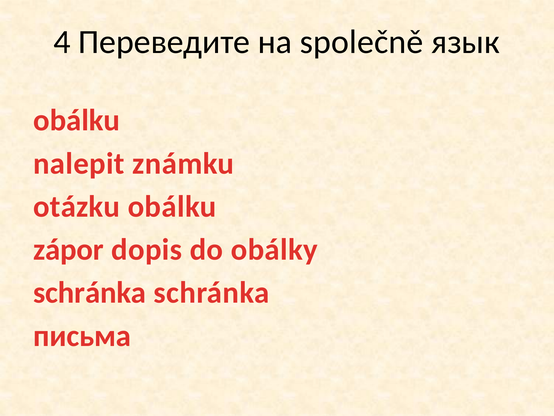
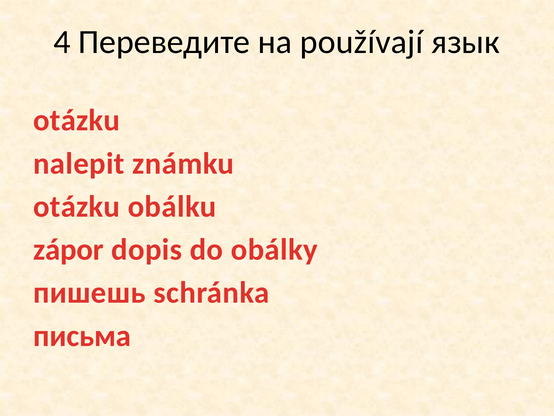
společně: společně -> používají
obálku at (77, 120): obálku -> otázku
schránka at (90, 292): schránka -> пишешь
